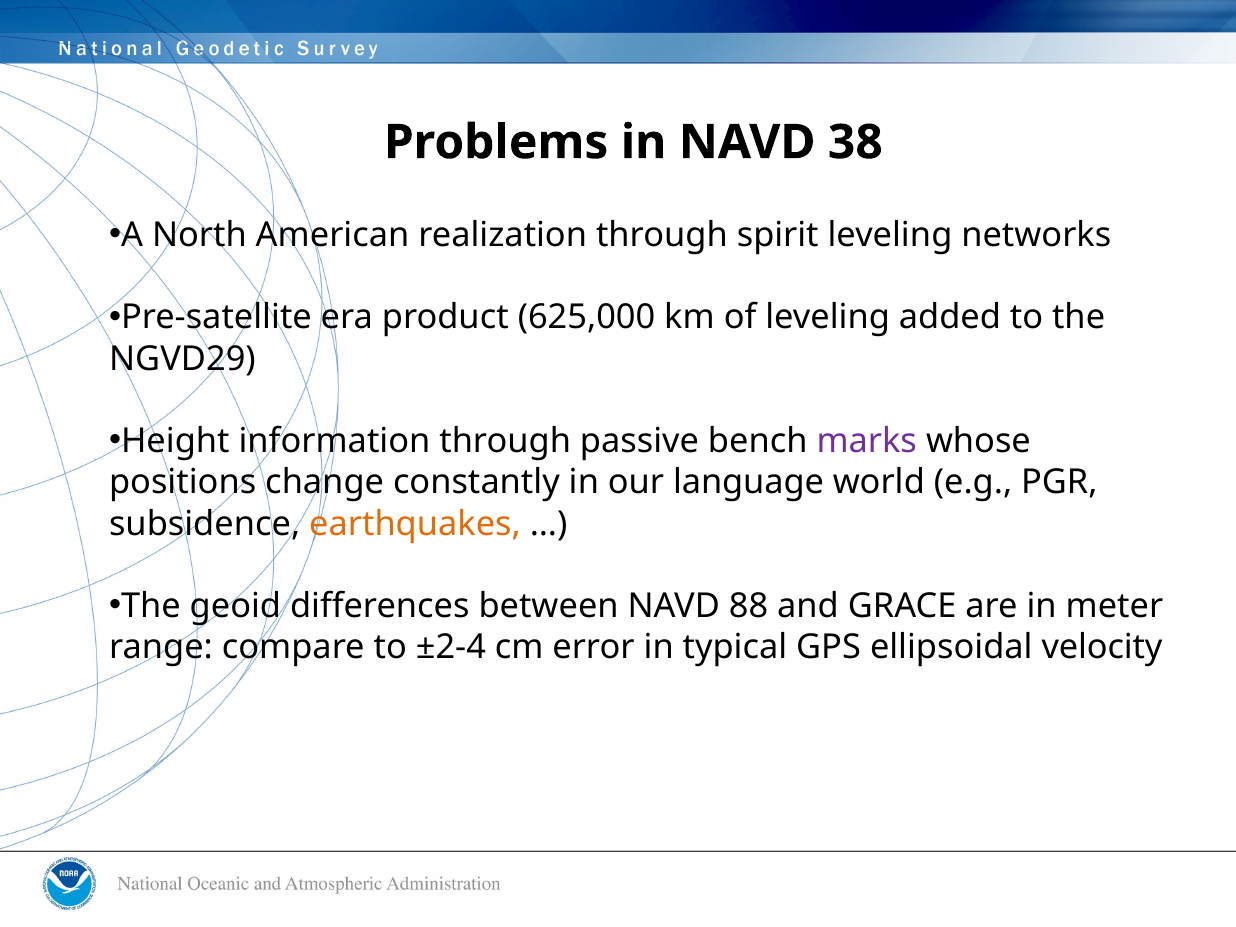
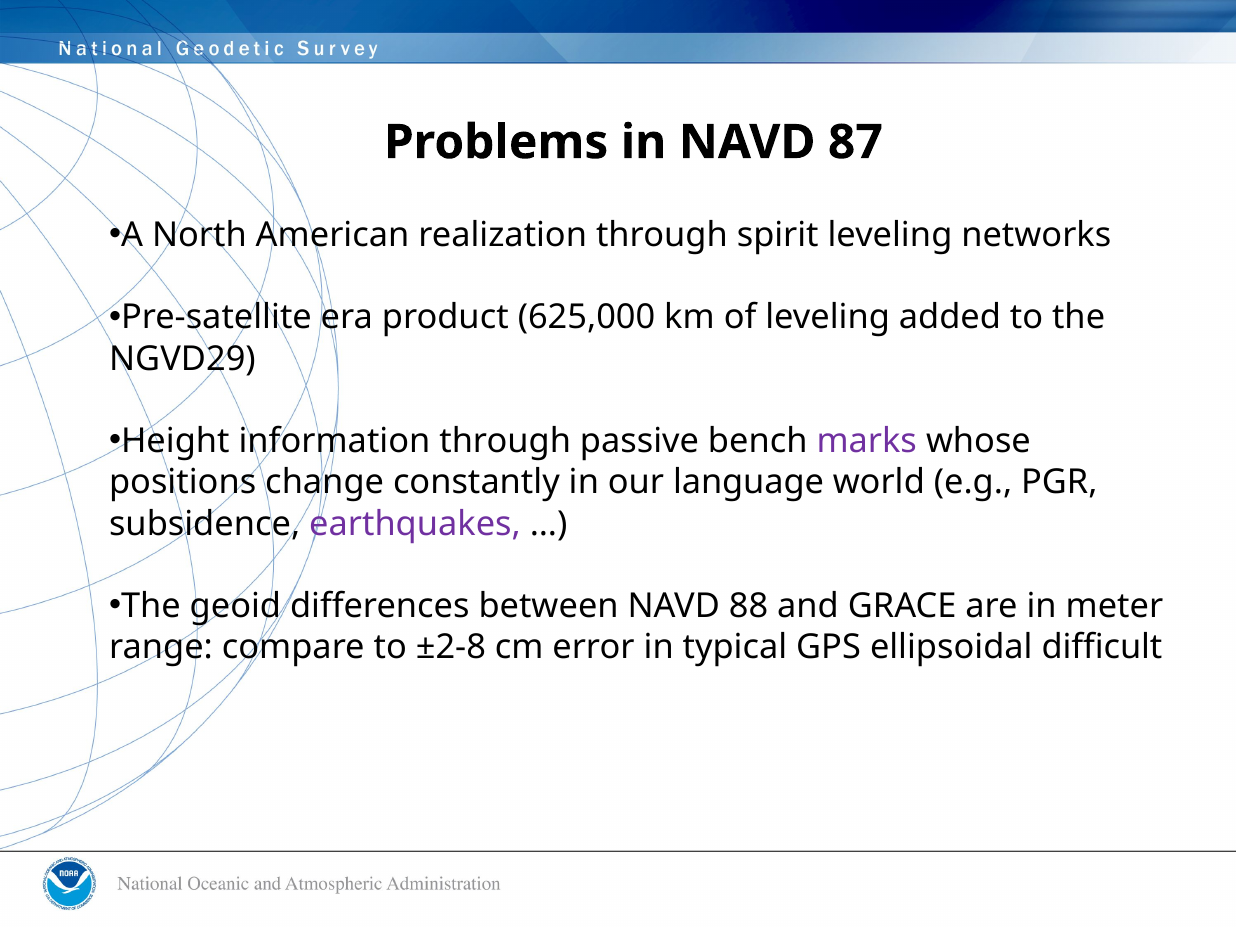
38: 38 -> 87
earthquakes colour: orange -> purple
±2-4: ±2-4 -> ±2-8
velocity: velocity -> difficult
